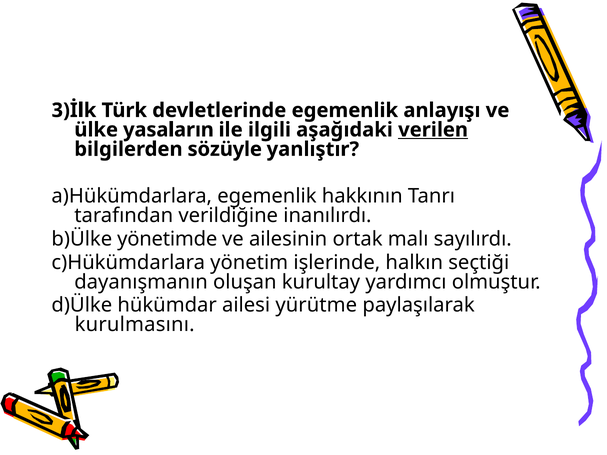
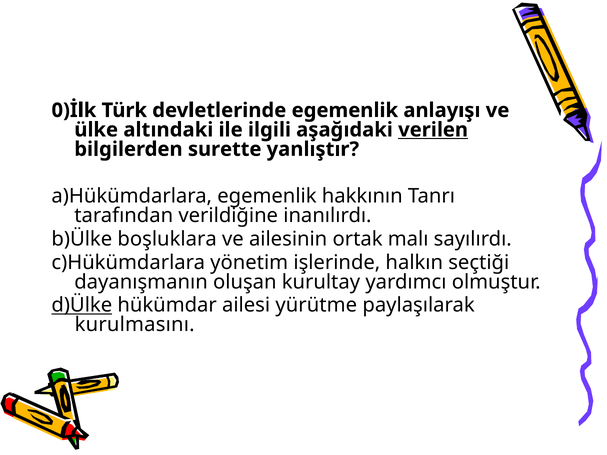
3)İlk: 3)İlk -> 0)İlk
yasaların: yasaların -> altındaki
sözüyle: sözüyle -> surette
yönetimde: yönetimde -> boşluklara
d)Ülke underline: none -> present
